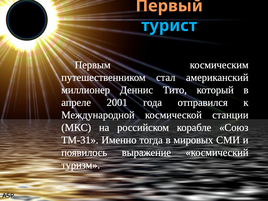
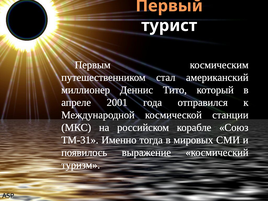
турист colour: light blue -> white
